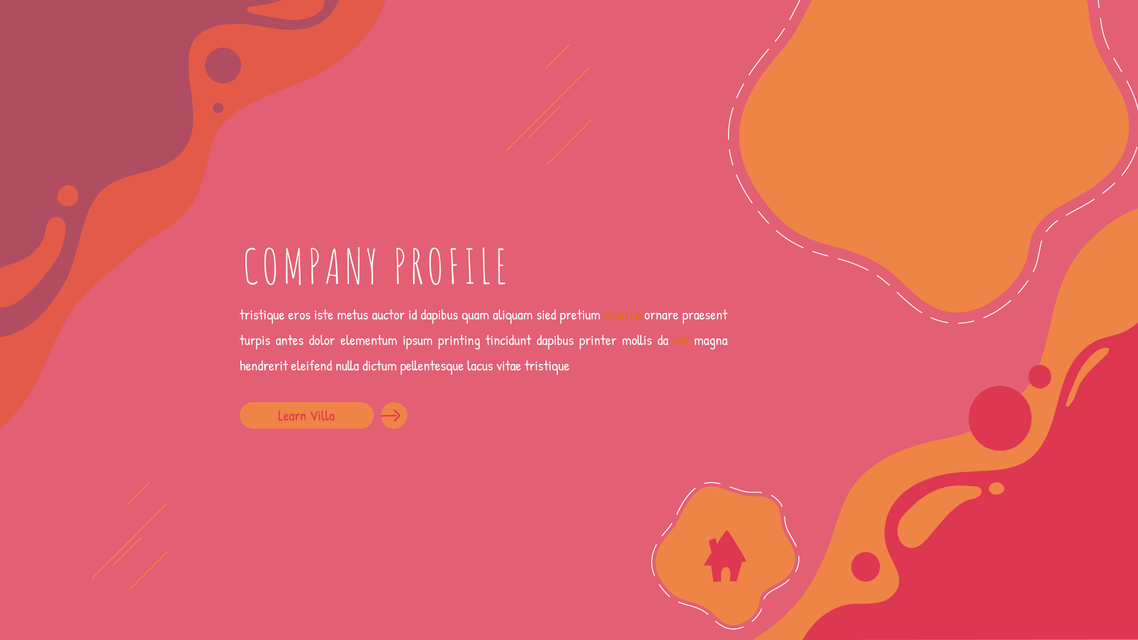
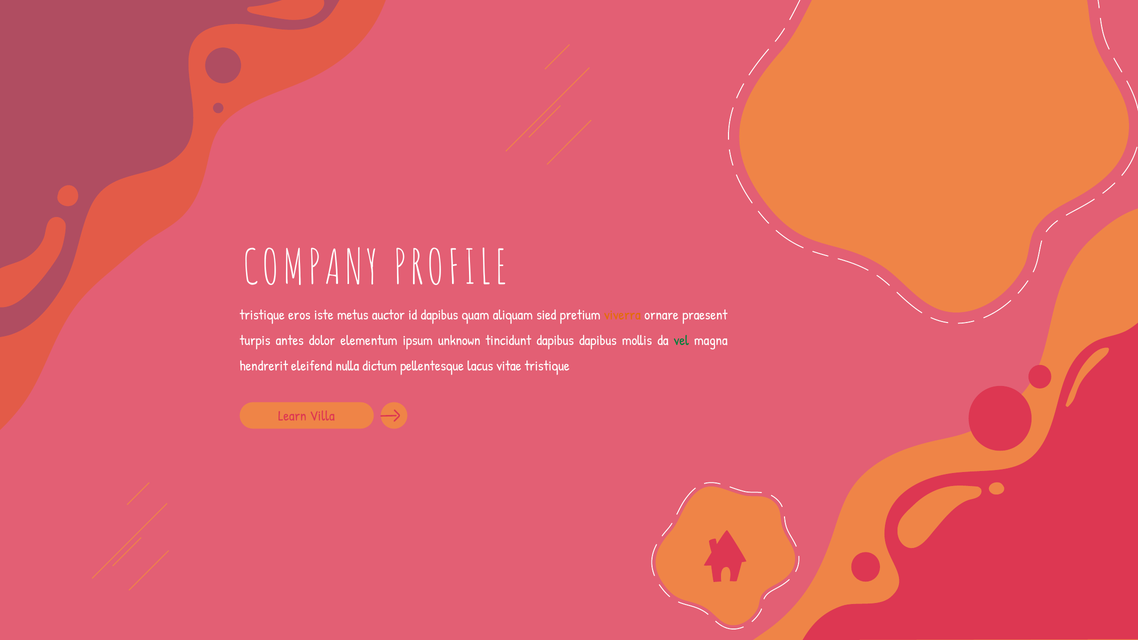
printing: printing -> unknown
dapibus printer: printer -> dapibus
vel colour: orange -> green
